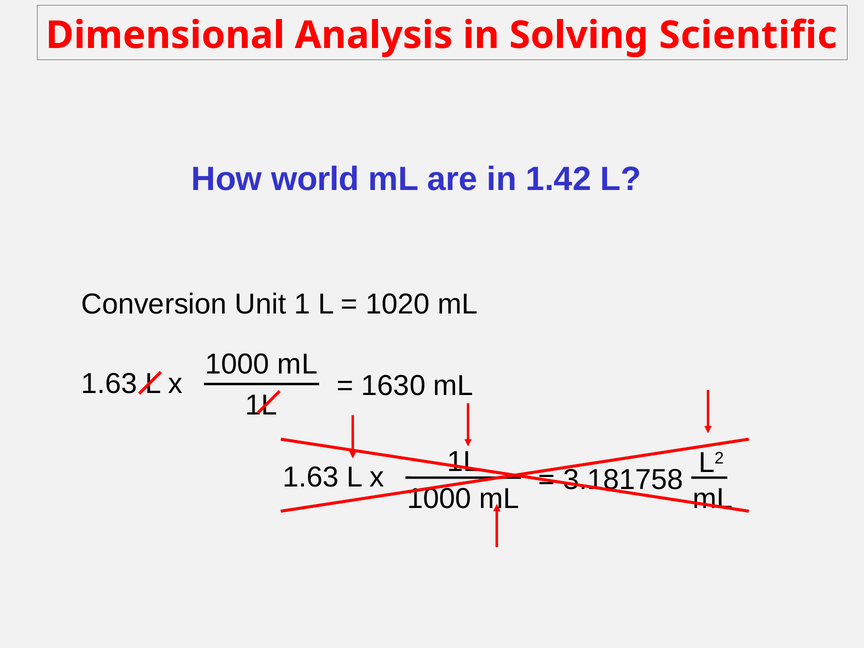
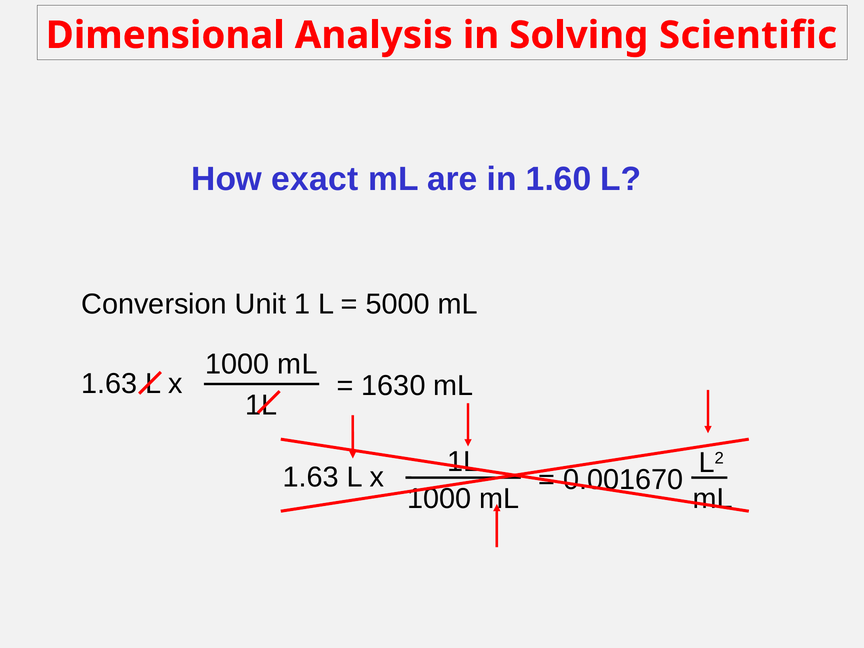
world: world -> exact
1.42: 1.42 -> 1.60
1020: 1020 -> 5000
3.181758: 3.181758 -> 0.001670
